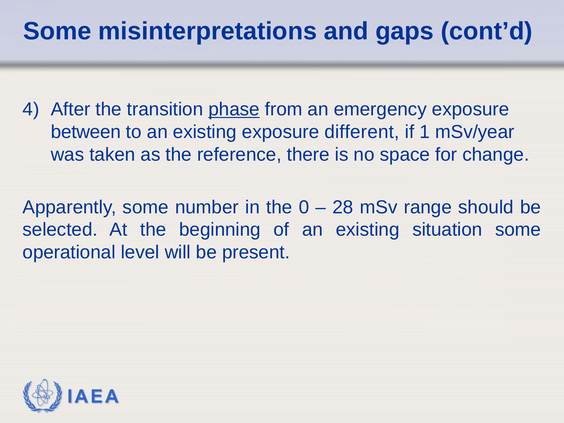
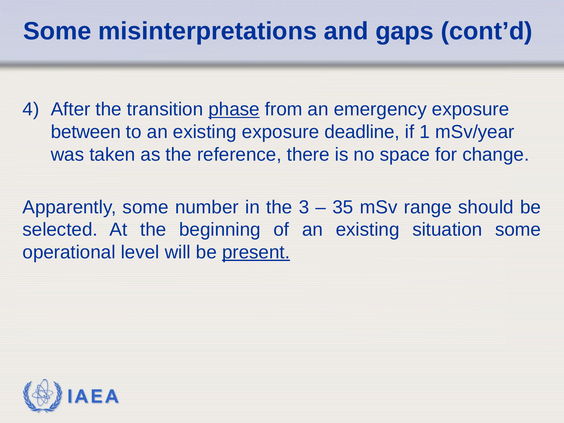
different: different -> deadline
0: 0 -> 3
28: 28 -> 35
present underline: none -> present
